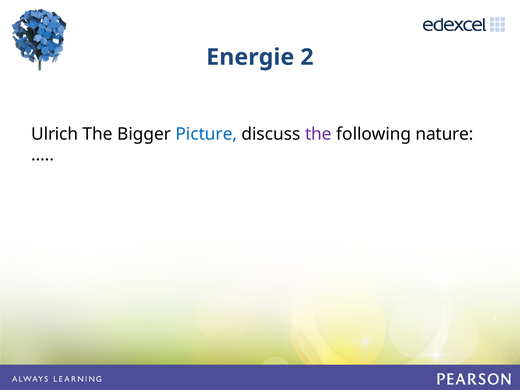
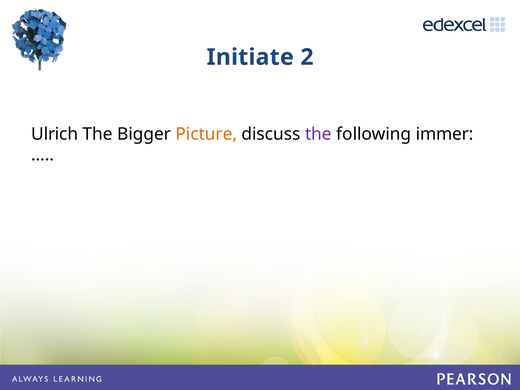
Energie: Energie -> Initiate
Picture colour: blue -> orange
nature: nature -> immer
